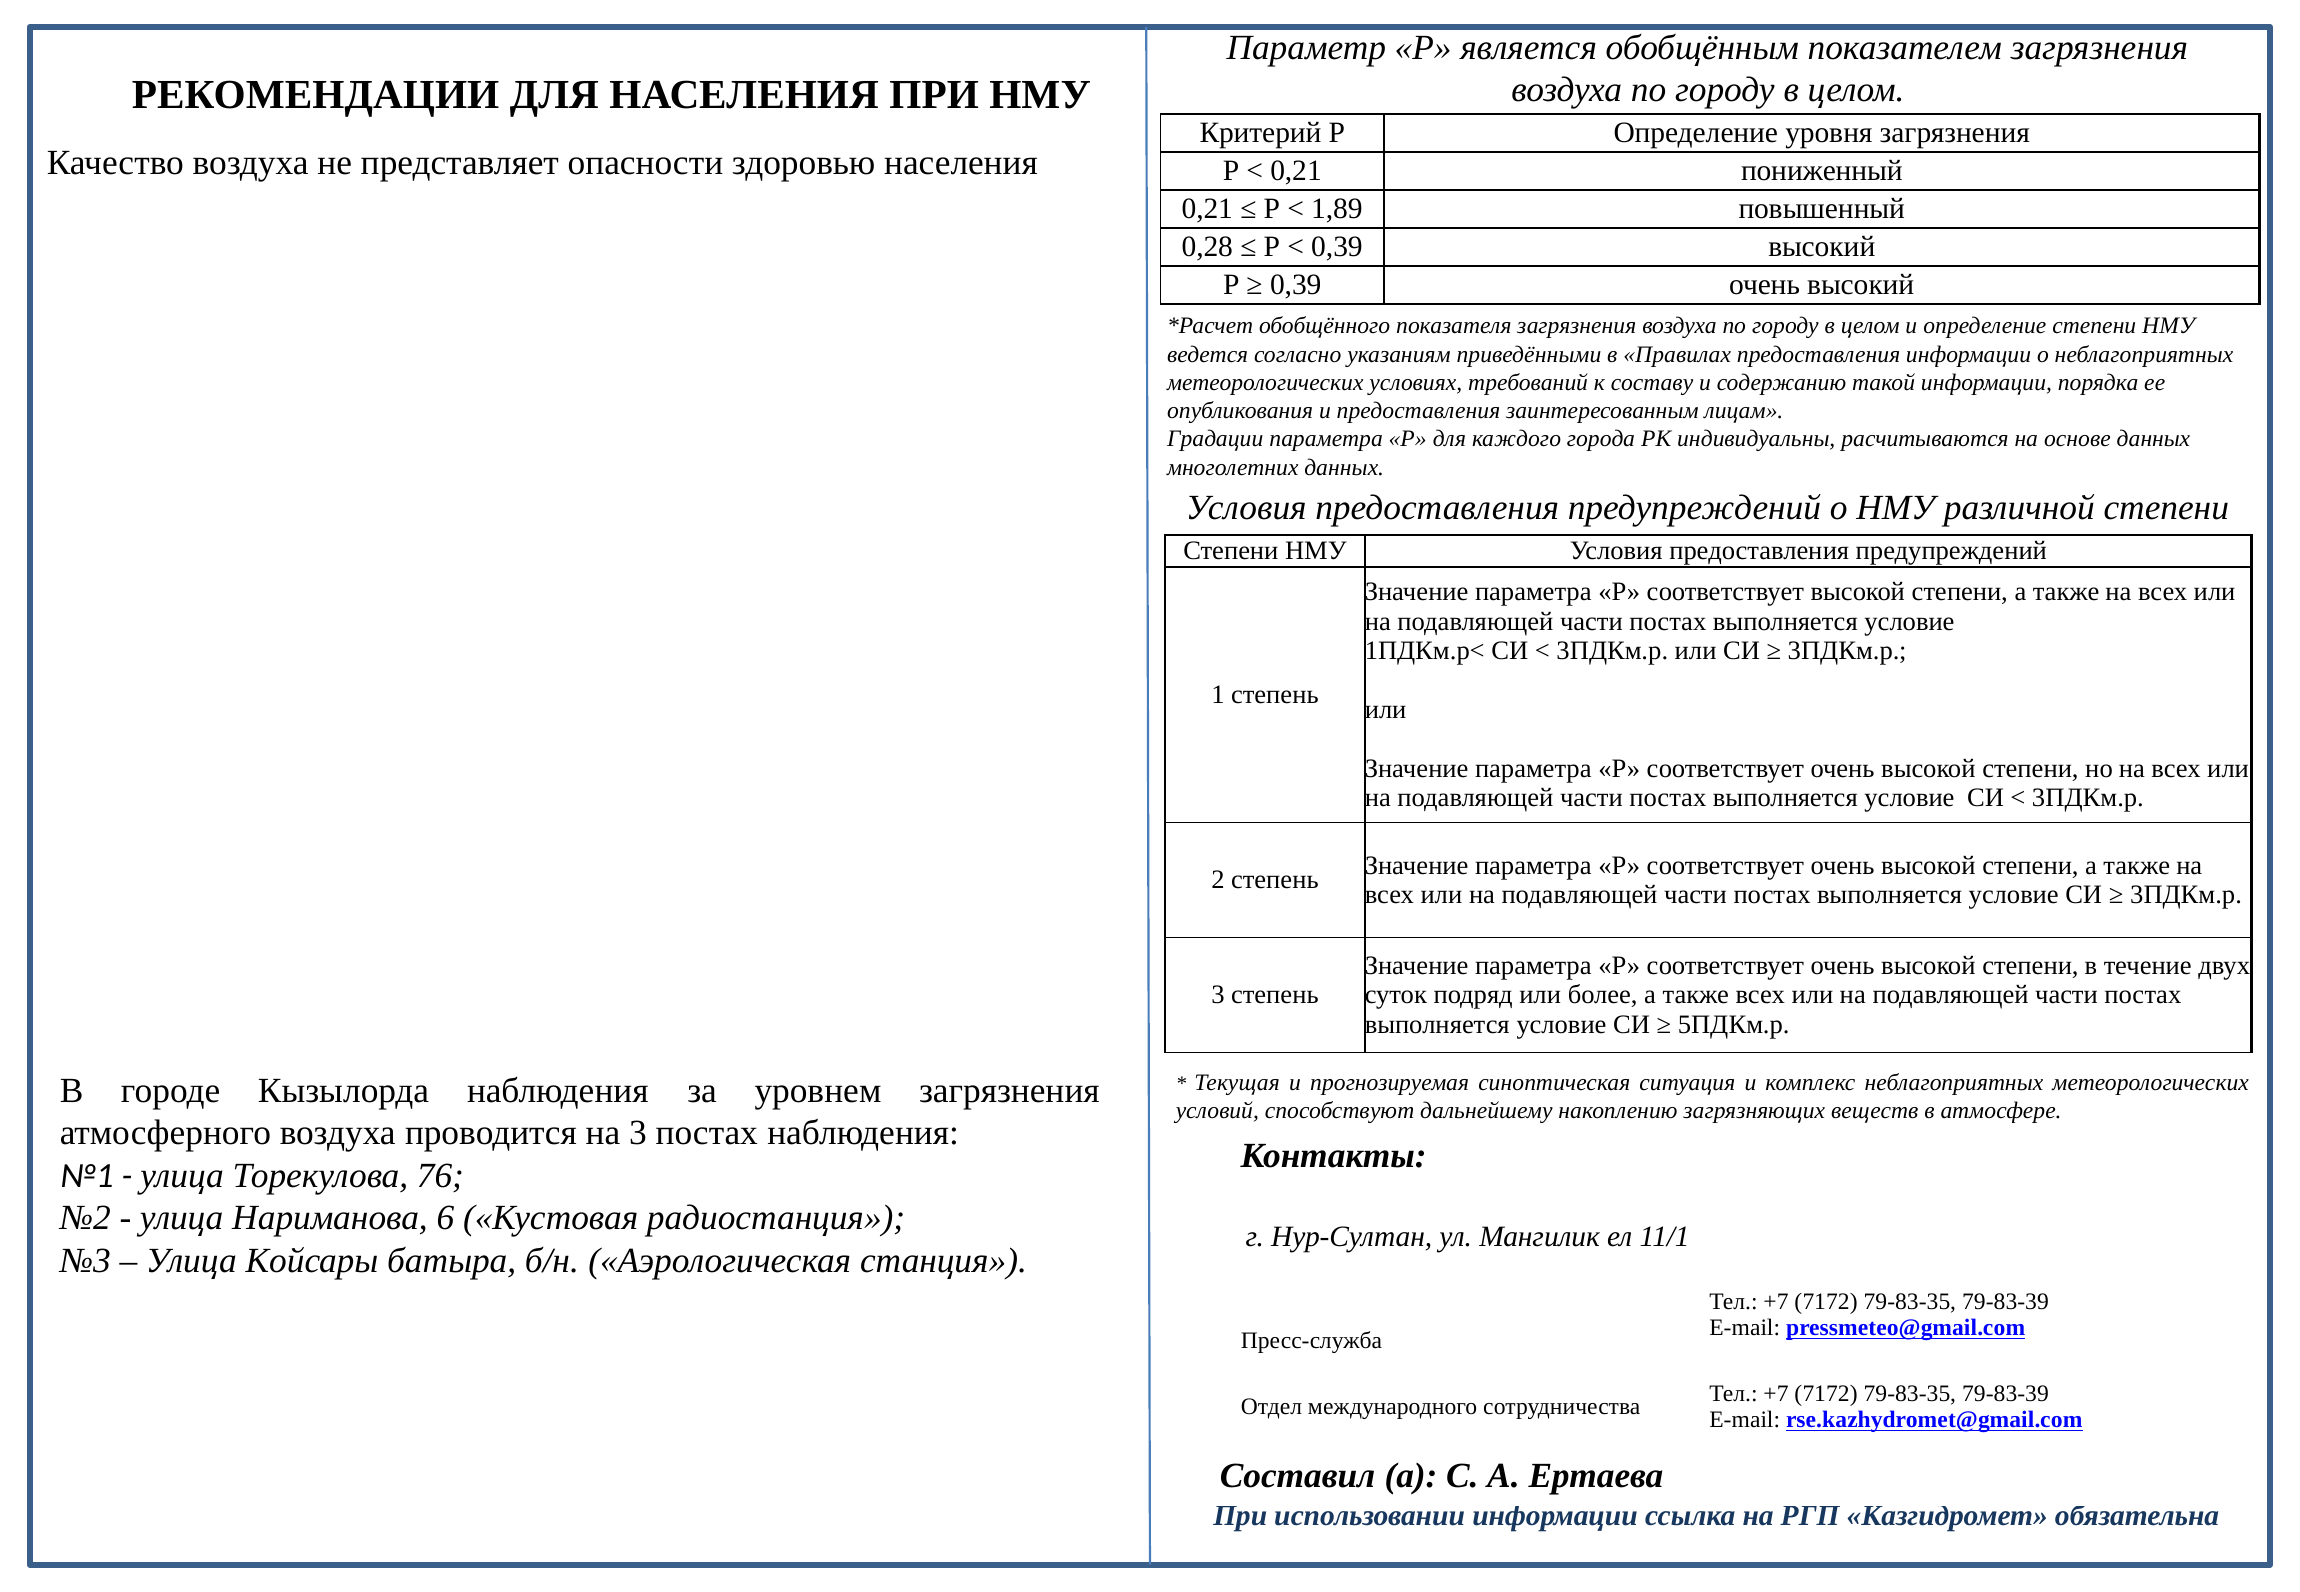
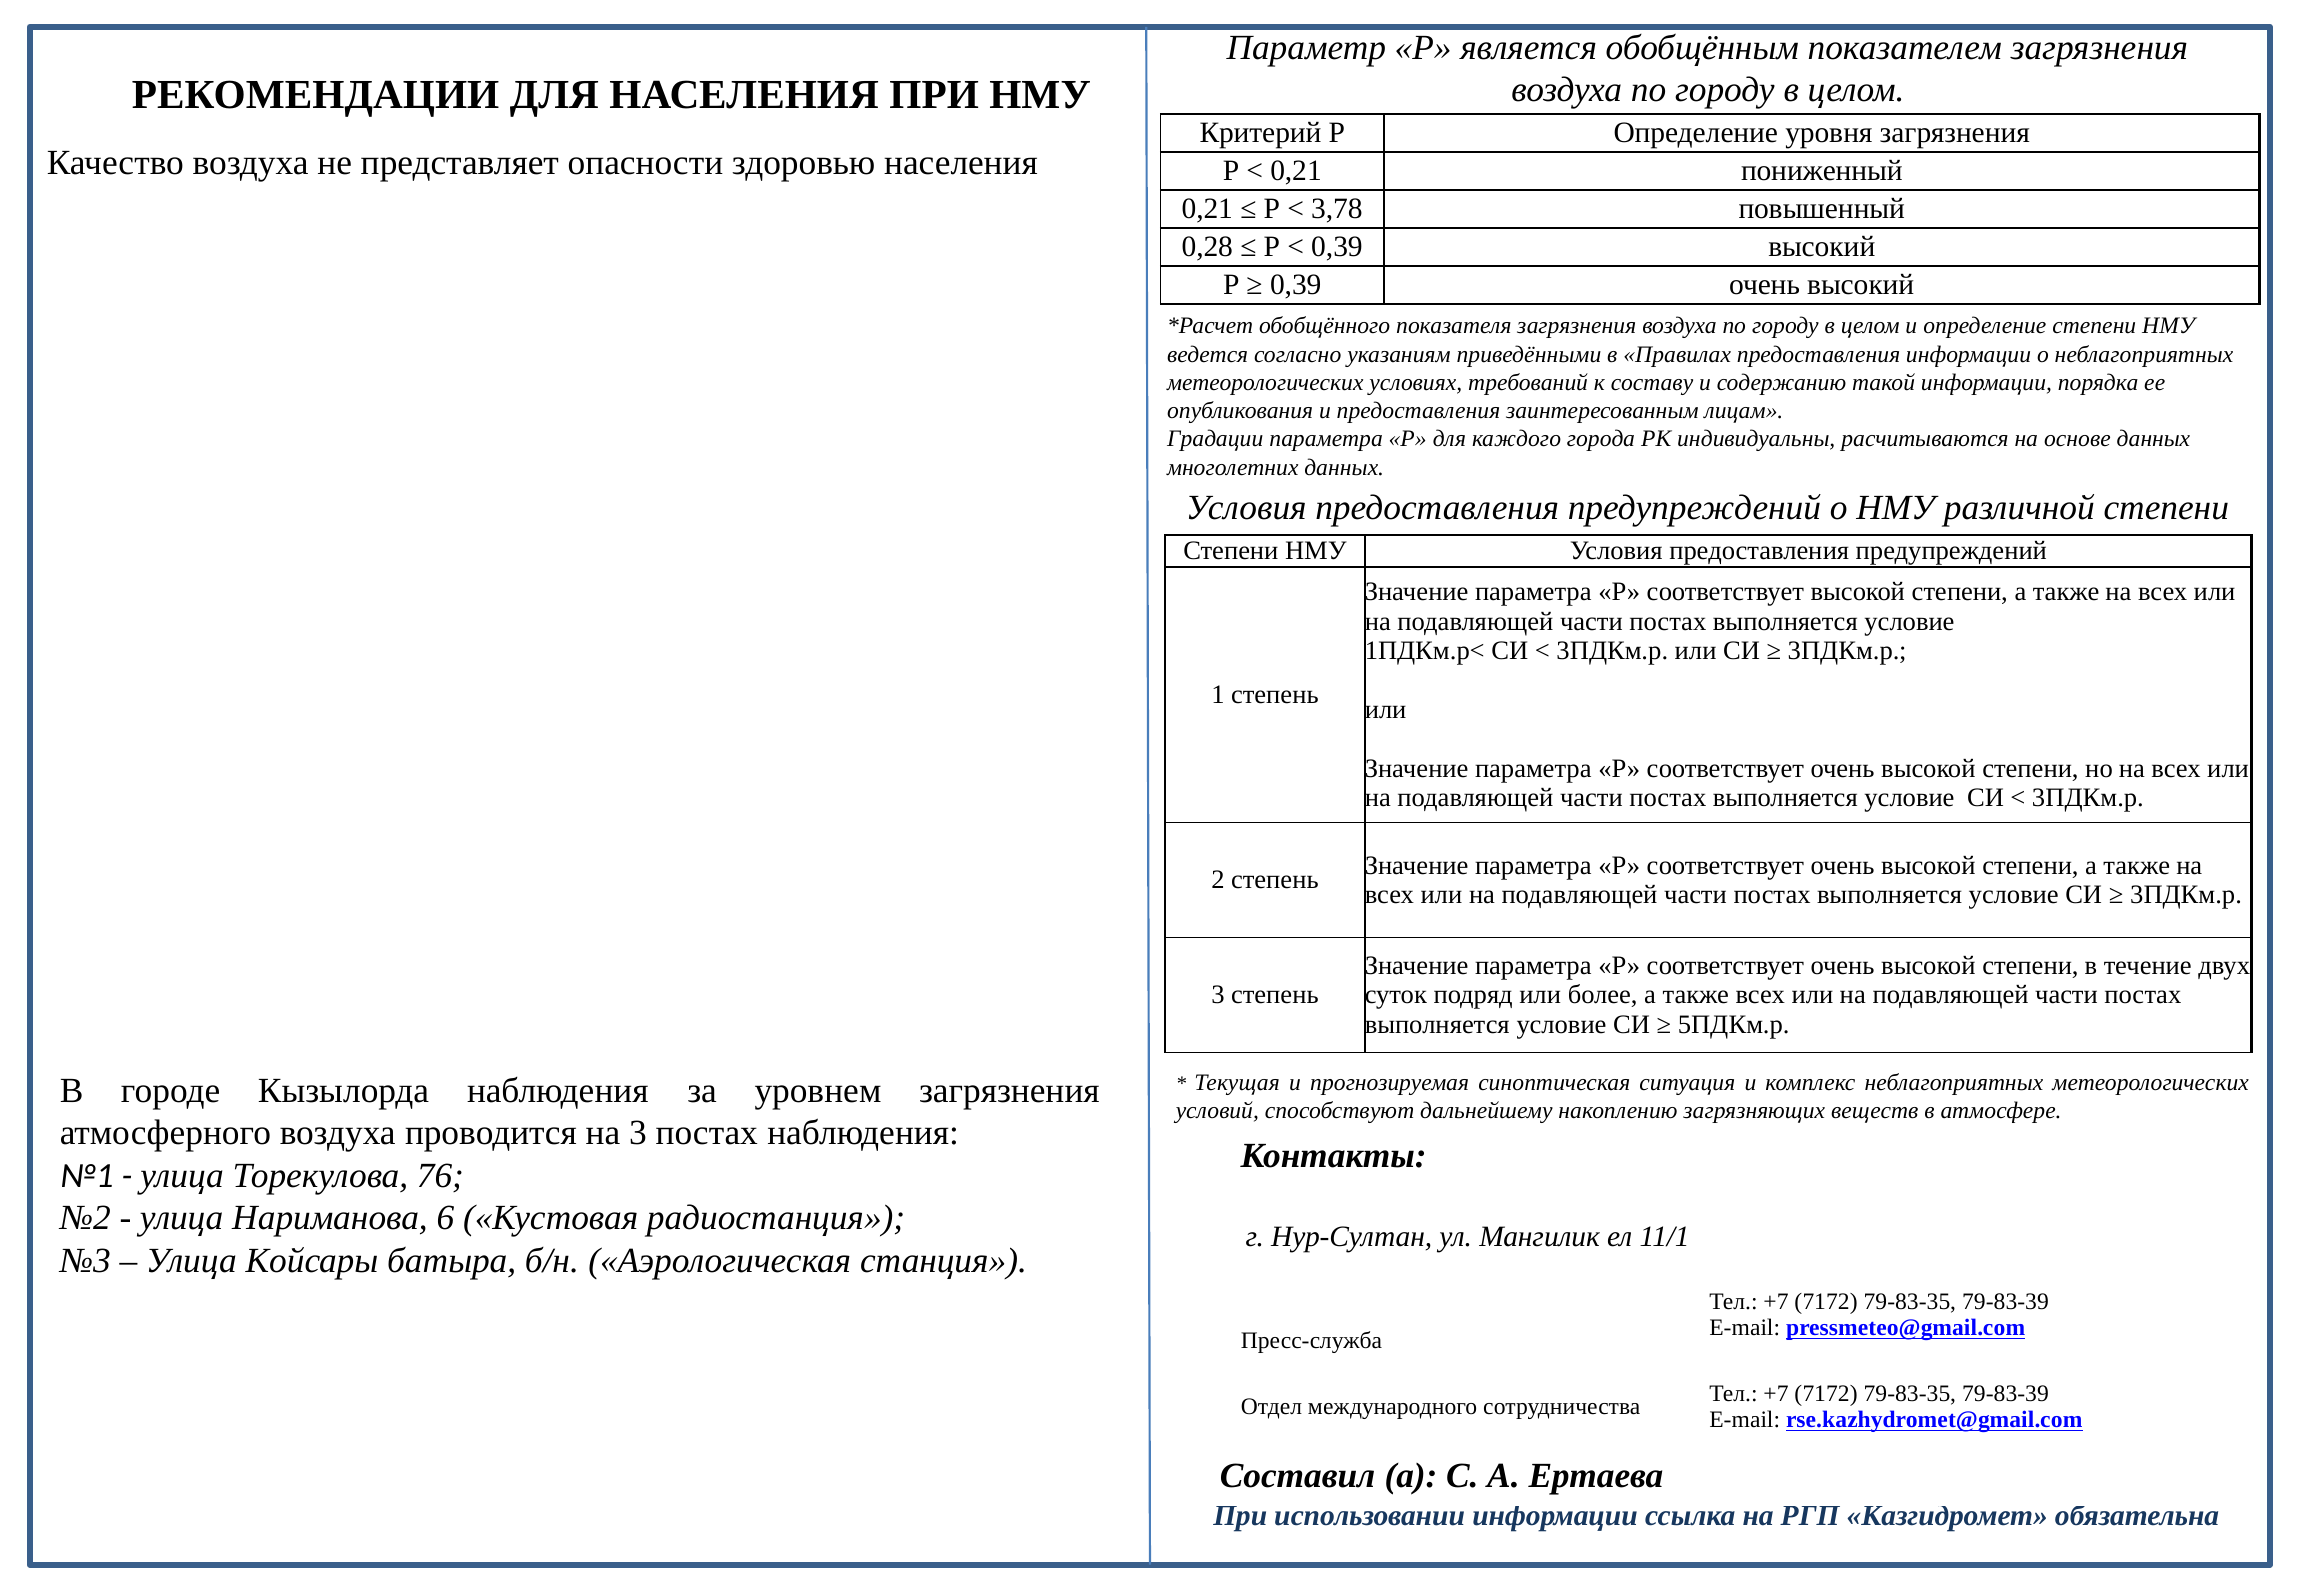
1,89: 1,89 -> 3,78
